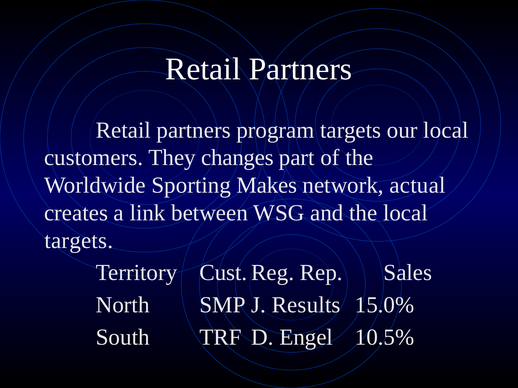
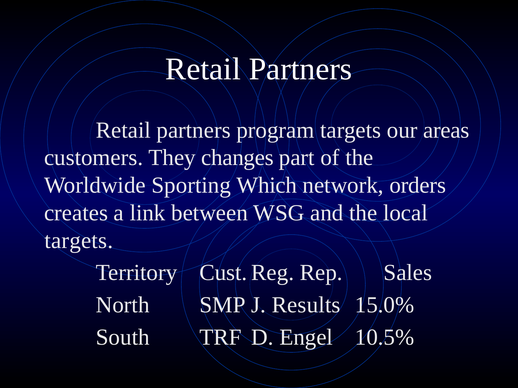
our local: local -> areas
Makes: Makes -> Which
actual: actual -> orders
